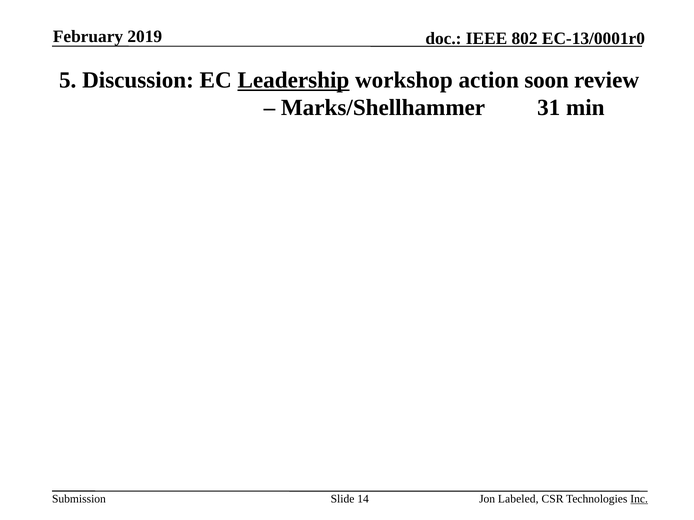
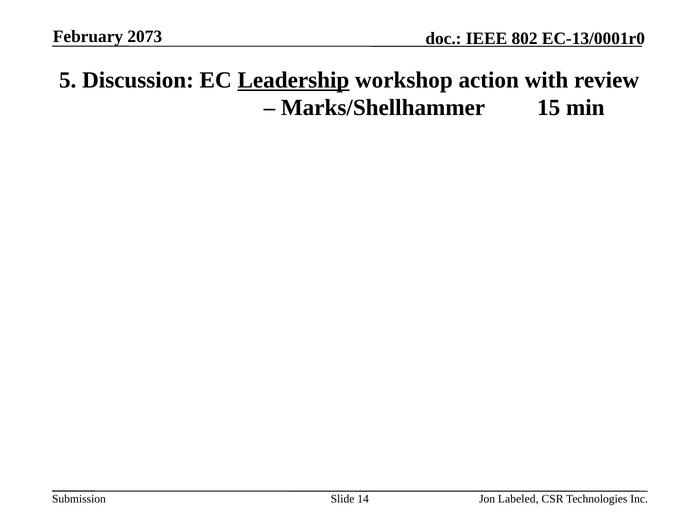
2019: 2019 -> 2073
soon: soon -> with
31: 31 -> 15
Inc underline: present -> none
